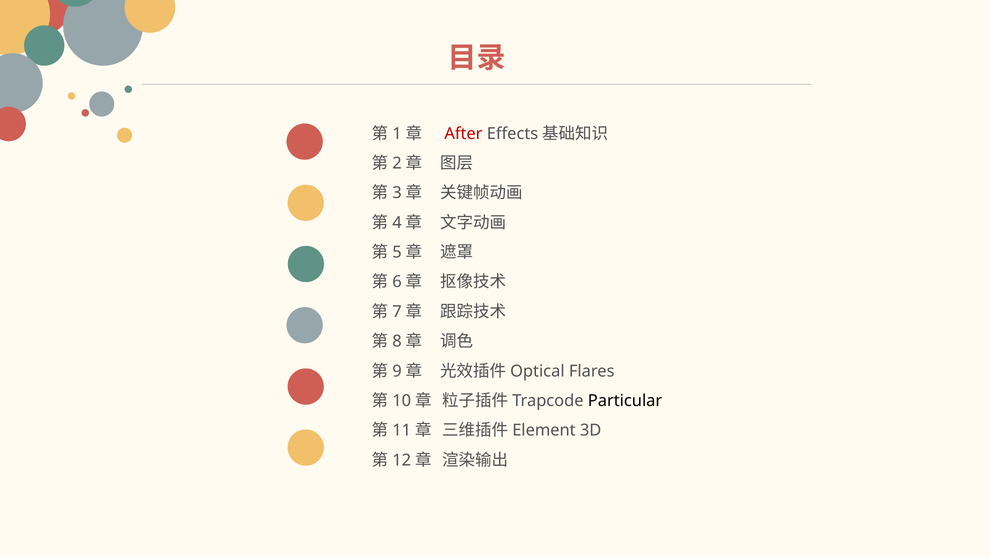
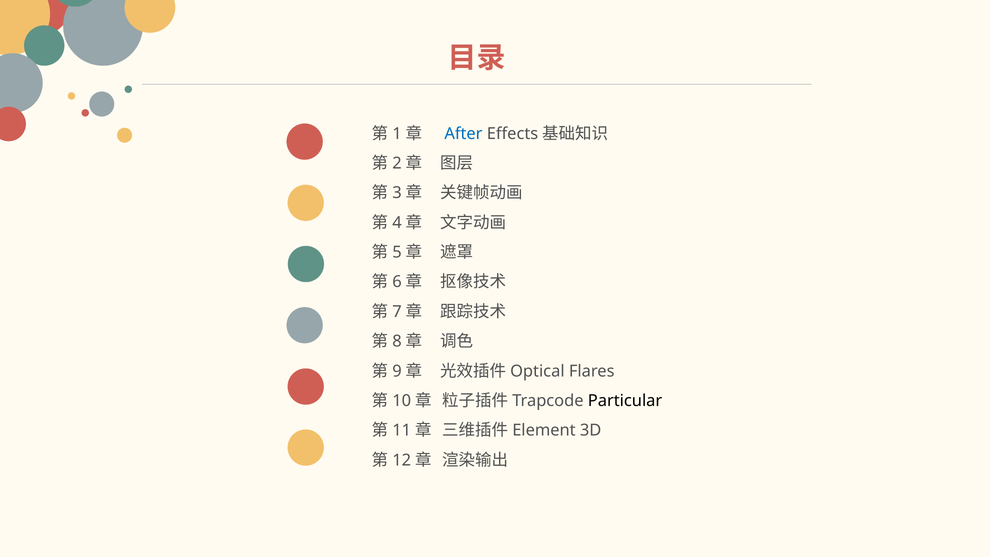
After colour: red -> blue
